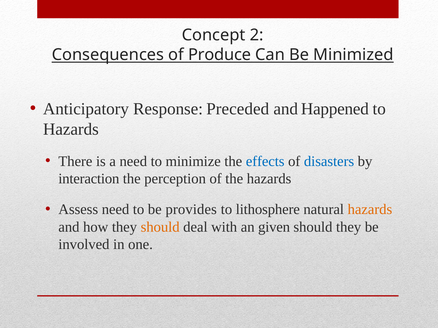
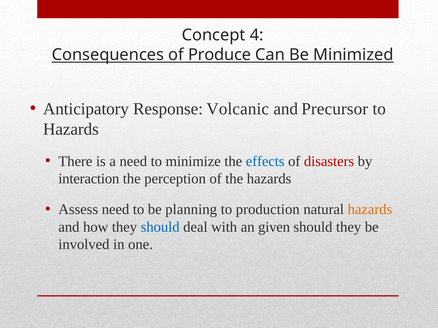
2: 2 -> 4
Preceded: Preceded -> Volcanic
Happened: Happened -> Precursor
disasters colour: blue -> red
provides: provides -> planning
lithosphere: lithosphere -> production
should at (160, 227) colour: orange -> blue
